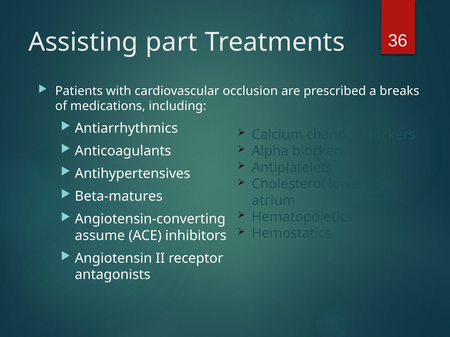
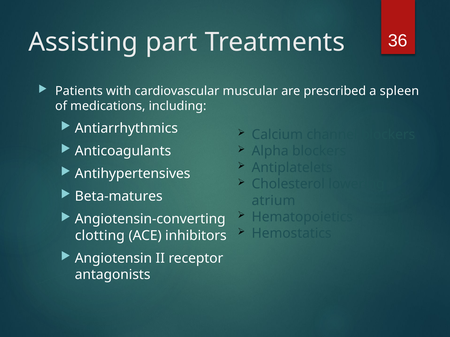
occlusion: occlusion -> muscular
breaks: breaks -> spleen
assume: assume -> clotting
